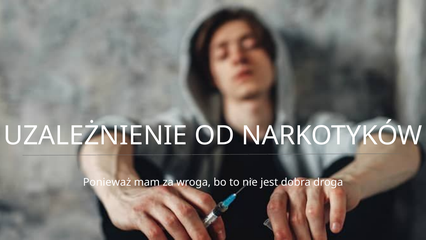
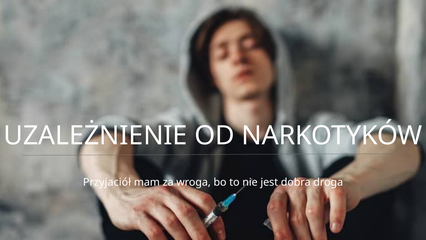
Ponieważ: Ponieważ -> Przyjaciół
